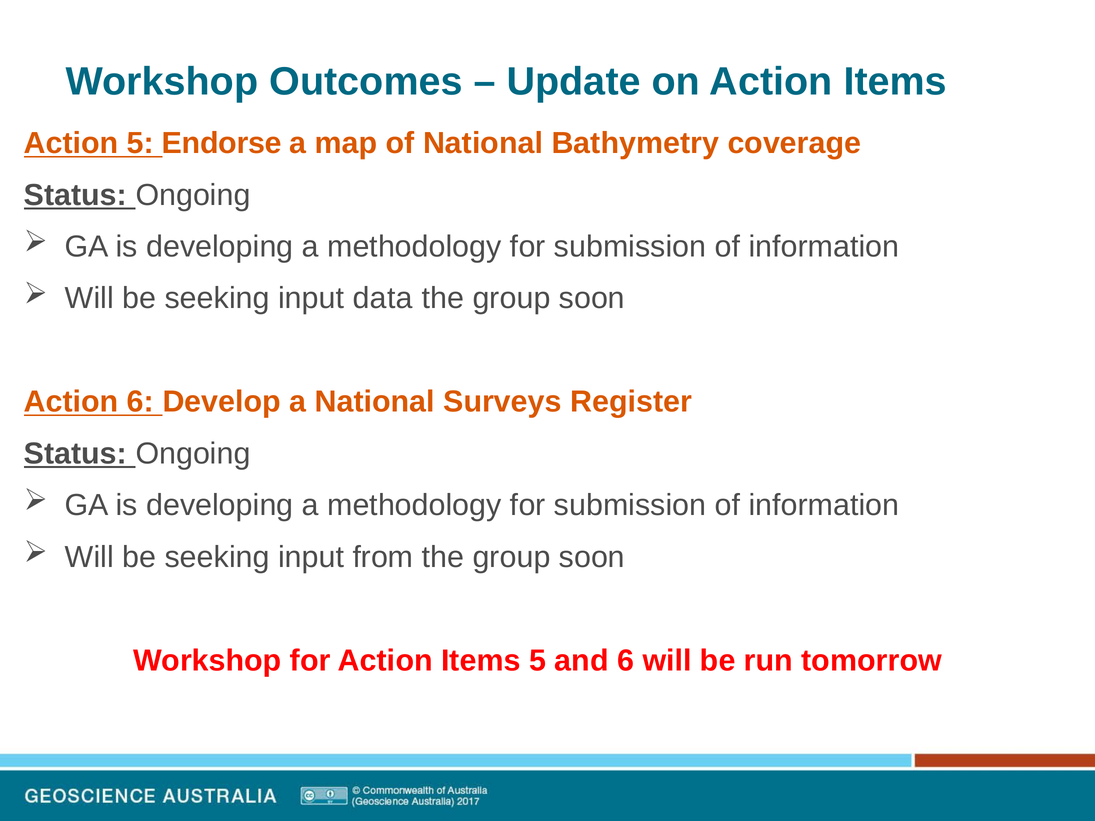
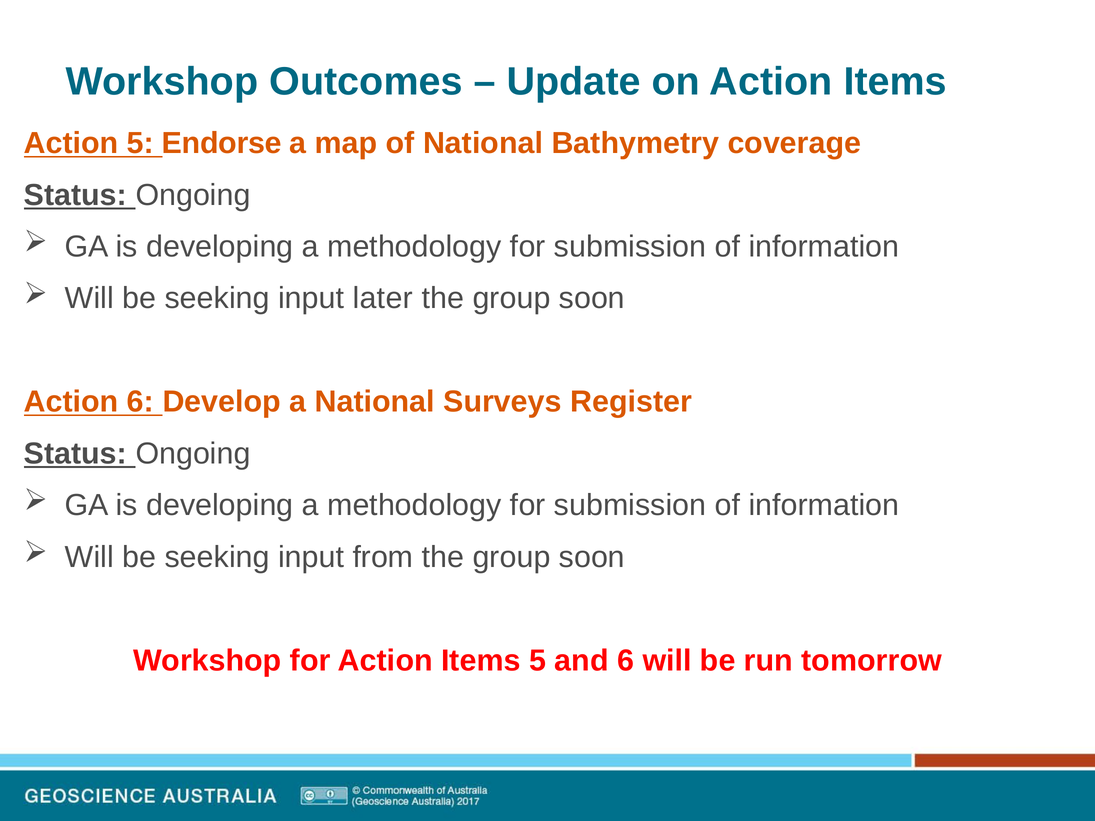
data: data -> later
